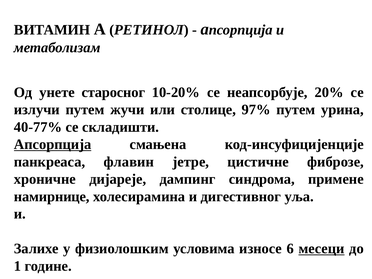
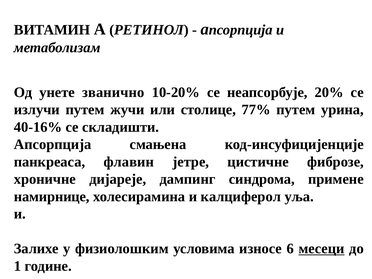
старосног: старосног -> званично
97%: 97% -> 77%
40-77%: 40-77% -> 40-16%
Апсорпција underline: present -> none
дигестивног: дигестивног -> калциферол
